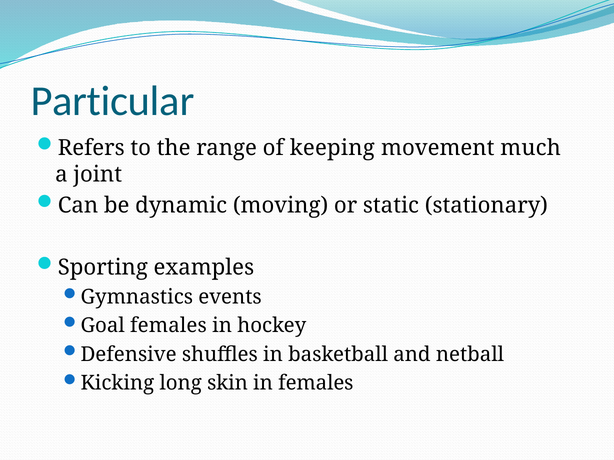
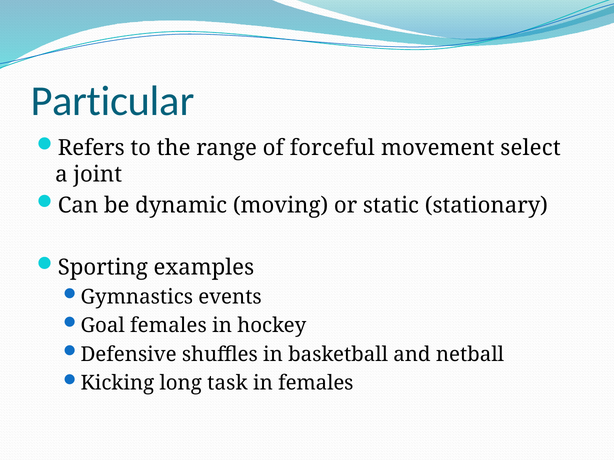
keeping: keeping -> forceful
much: much -> select
skin: skin -> task
